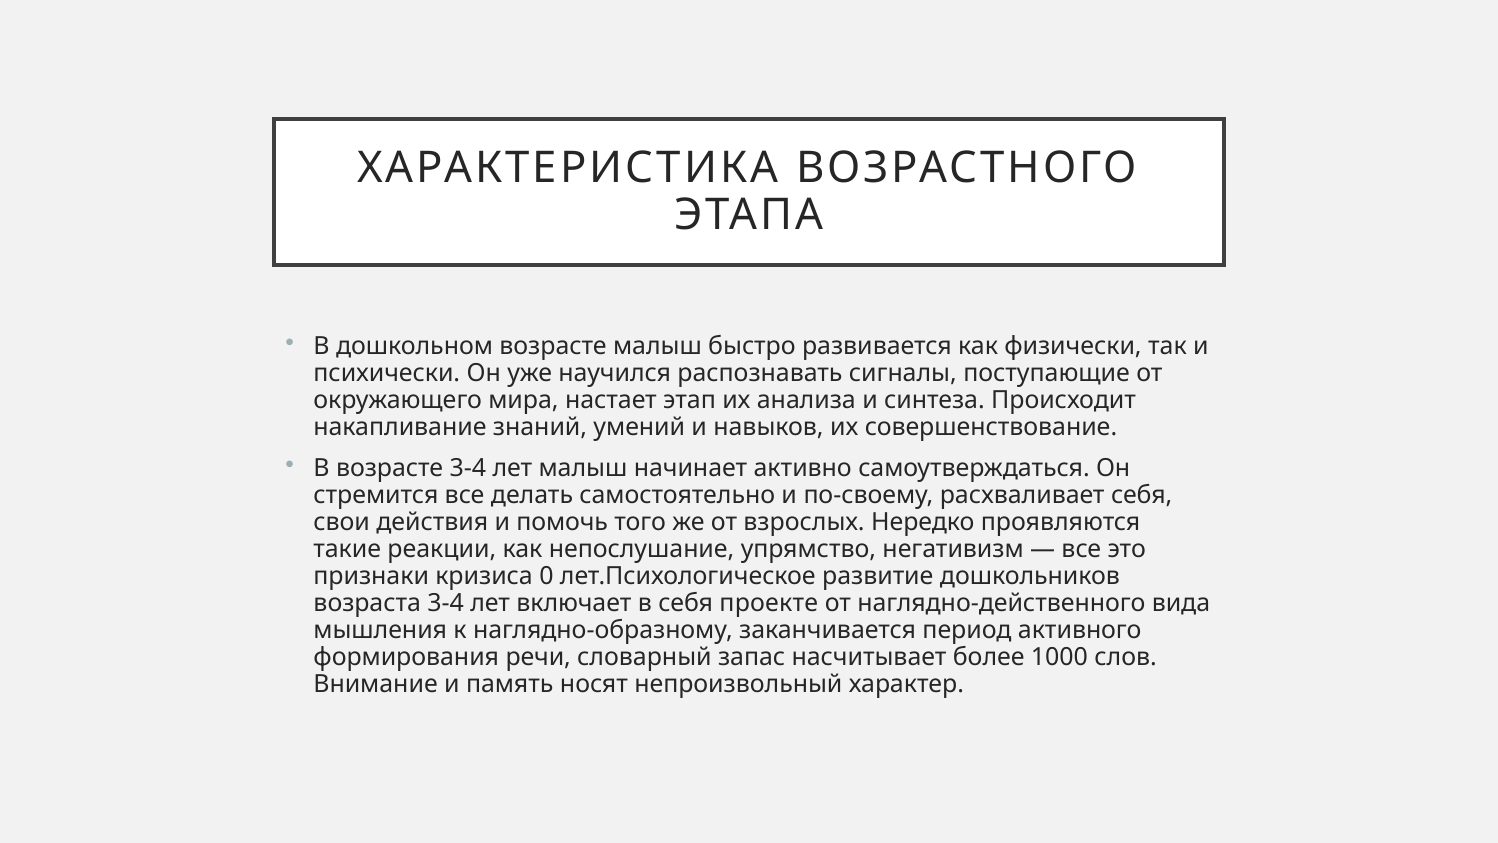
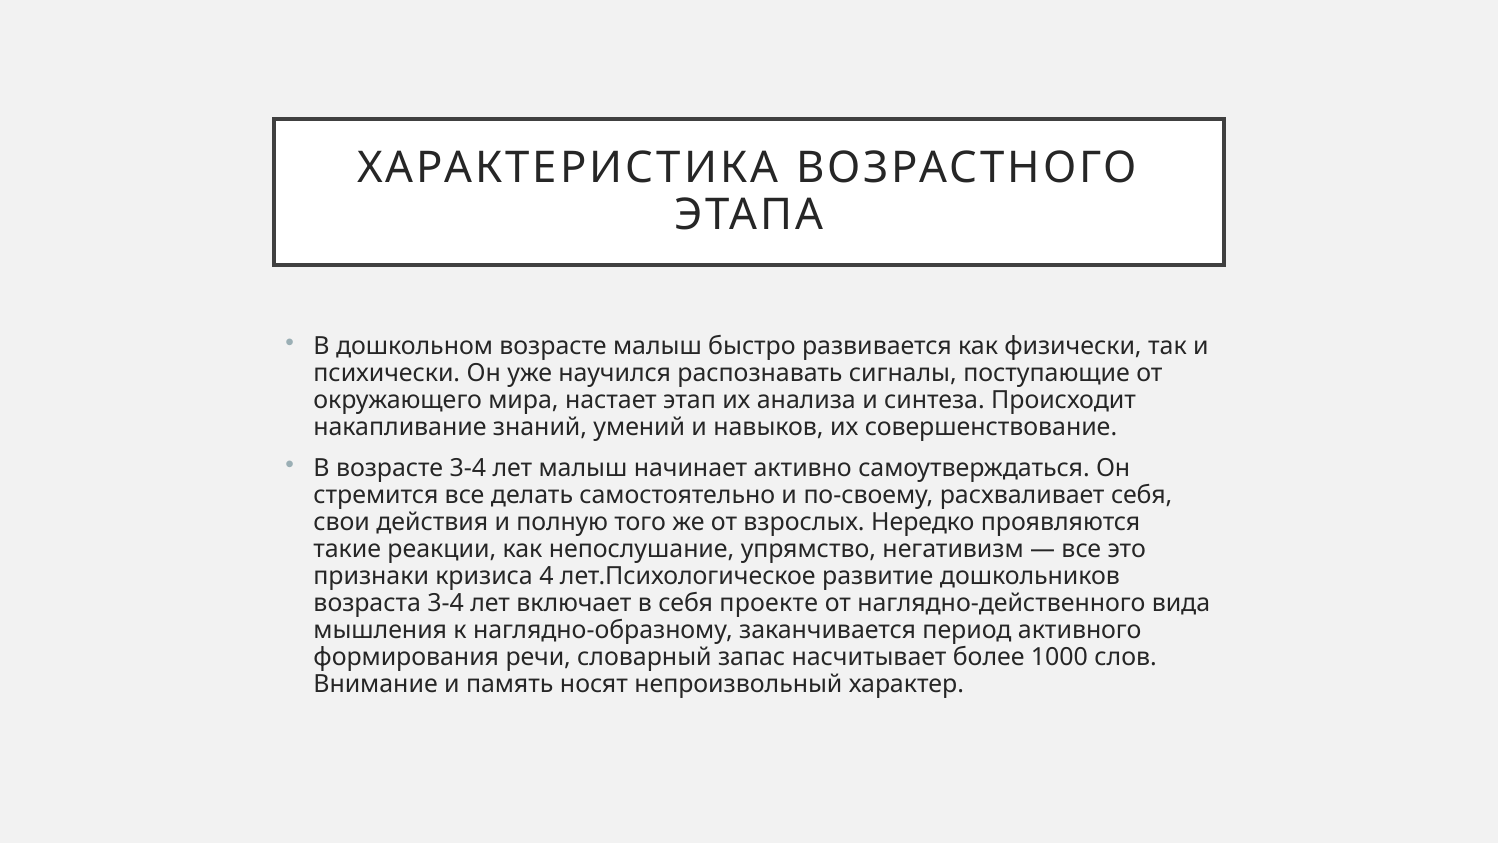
помочь: помочь -> полную
0: 0 -> 4
